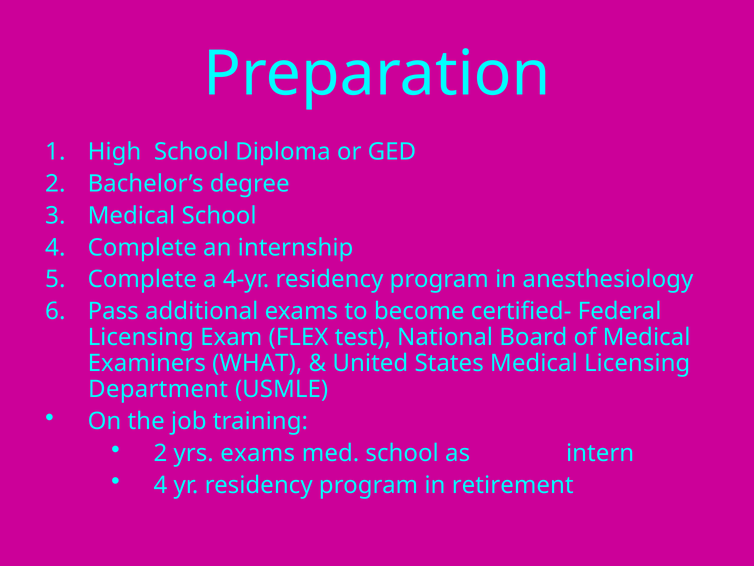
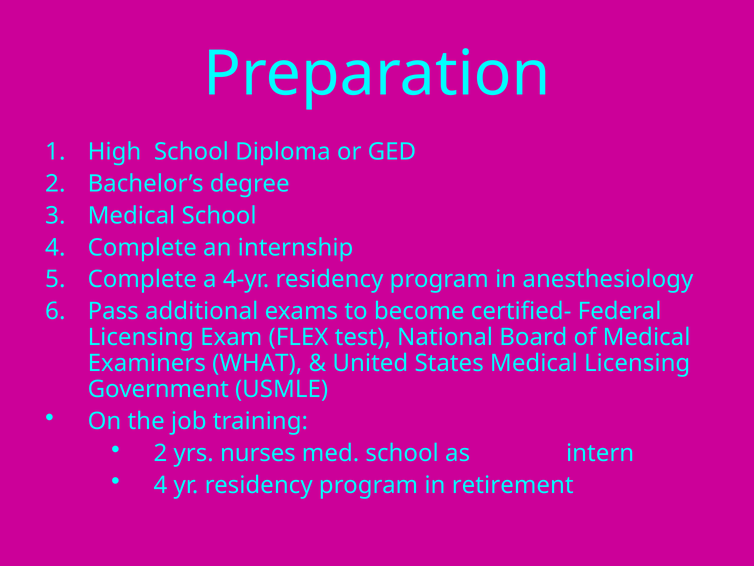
Department: Department -> Government
yrs exams: exams -> nurses
